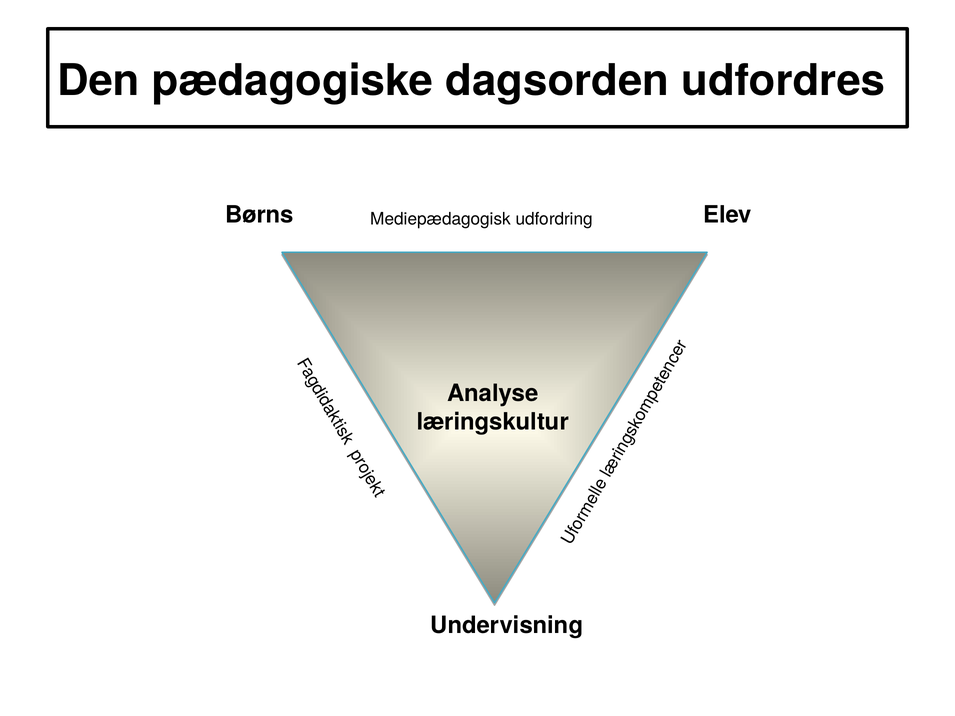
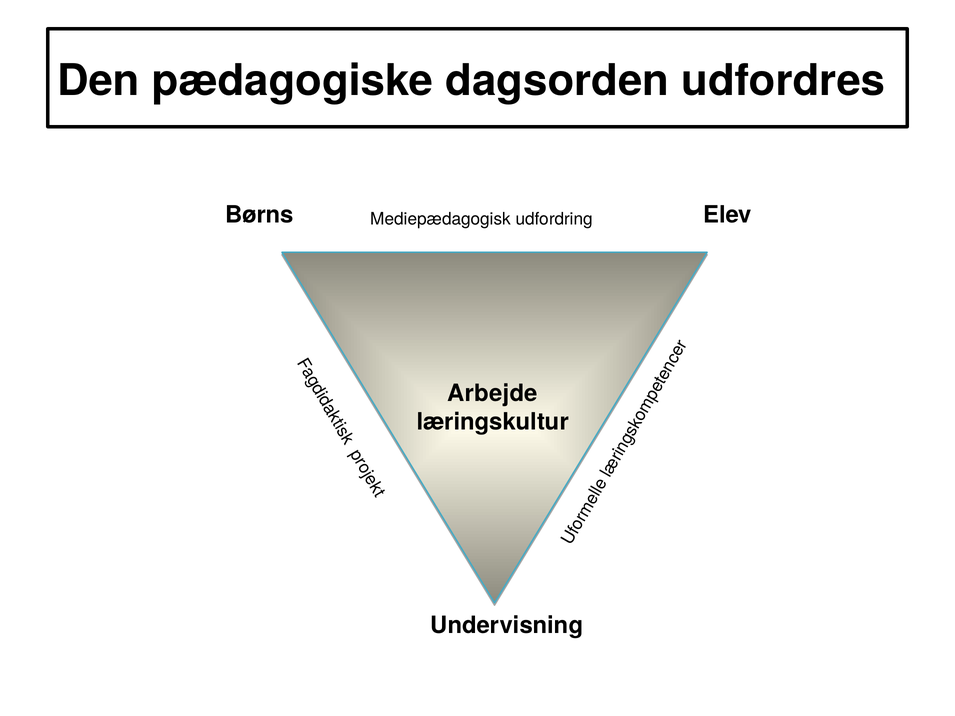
Analyse: Analyse -> Arbejde
